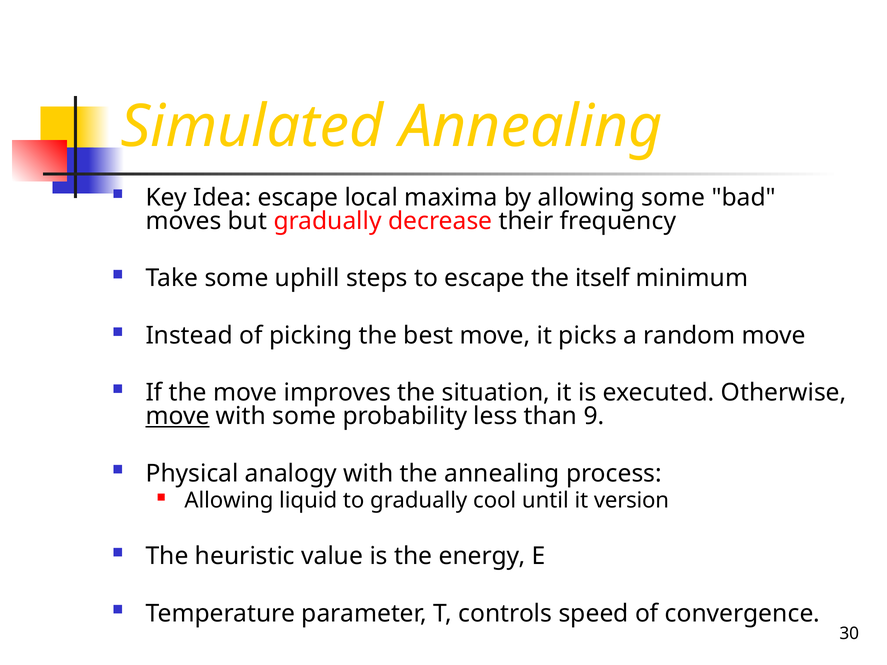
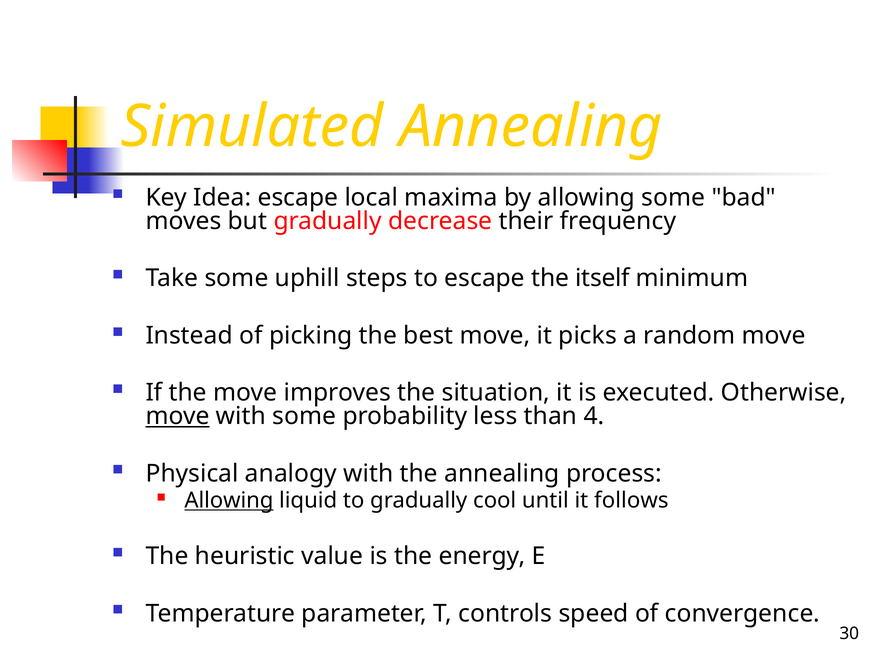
9: 9 -> 4
Allowing at (229, 501) underline: none -> present
version: version -> follows
